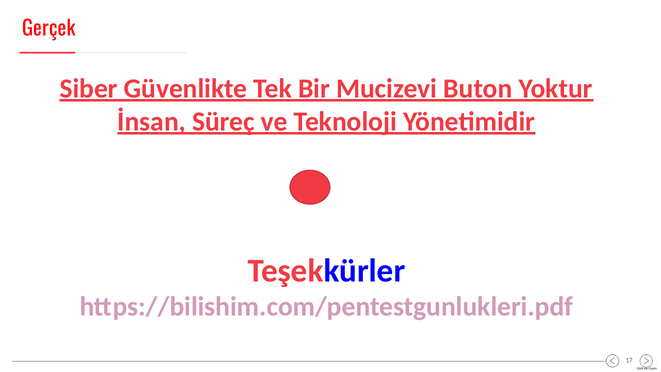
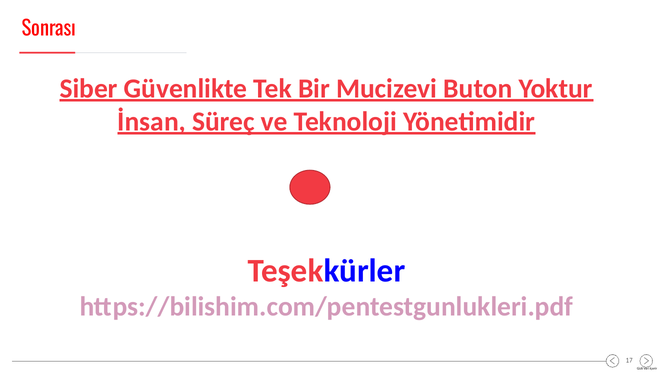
Gerçek: Gerçek -> Sonrası
